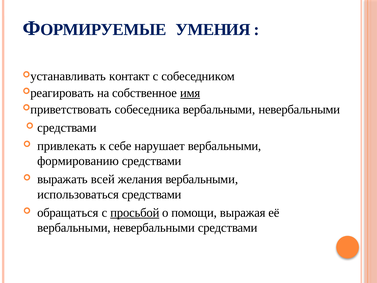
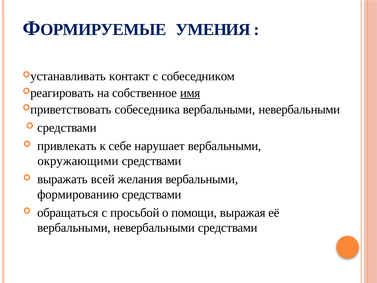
формированию: формированию -> окружающими
использоваться: использоваться -> формированию
просьбой underline: present -> none
